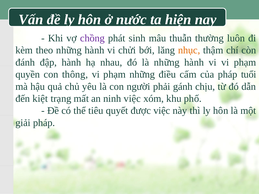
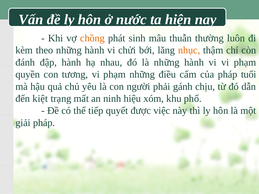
chồng colour: purple -> orange
thông: thông -> tương
ninh việc: việc -> hiệu
tiêu: tiêu -> tiếp
